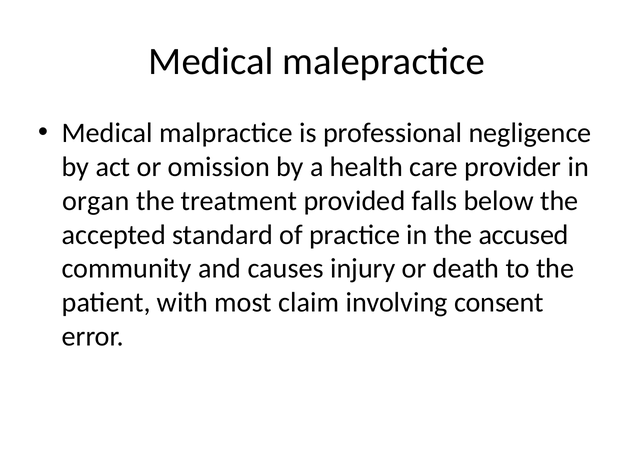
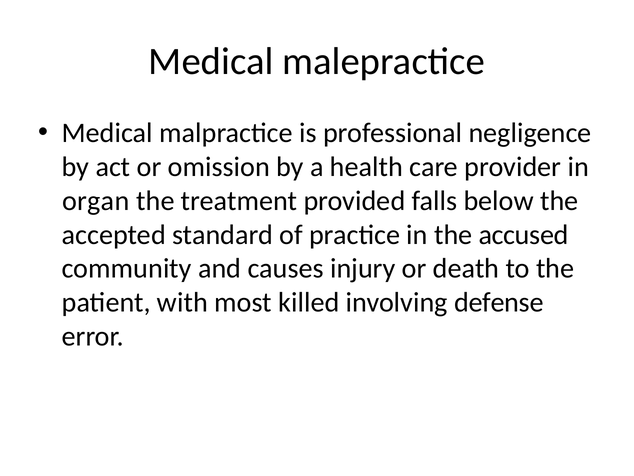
claim: claim -> killed
consent: consent -> defense
